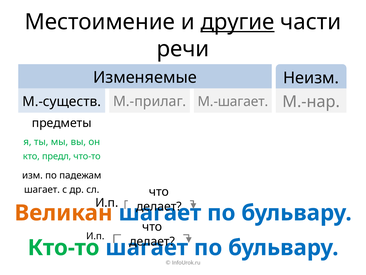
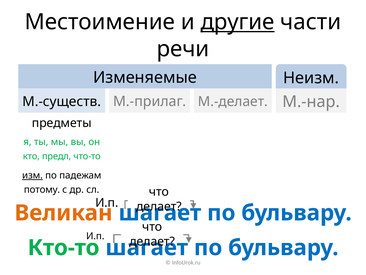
М.-шагает: М.-шагает -> М.-делает
изм underline: none -> present
шагает at (42, 189): шагает -> потому
